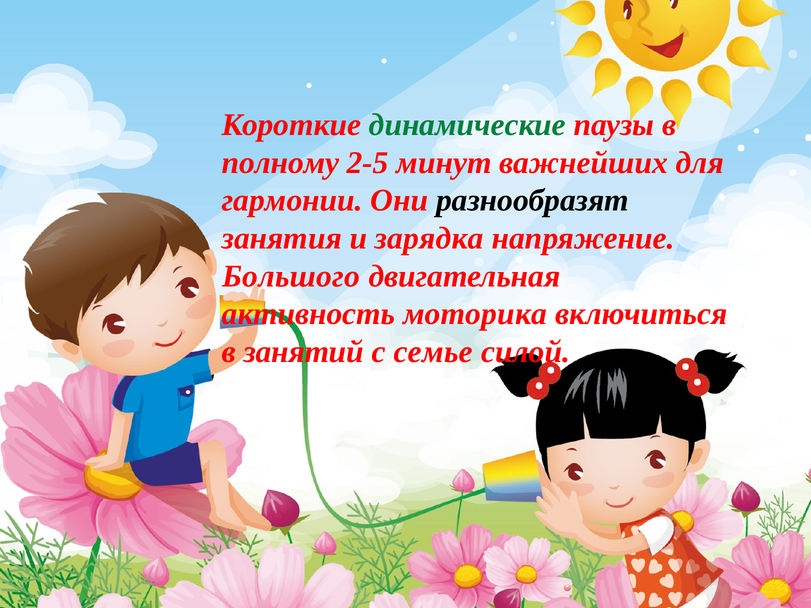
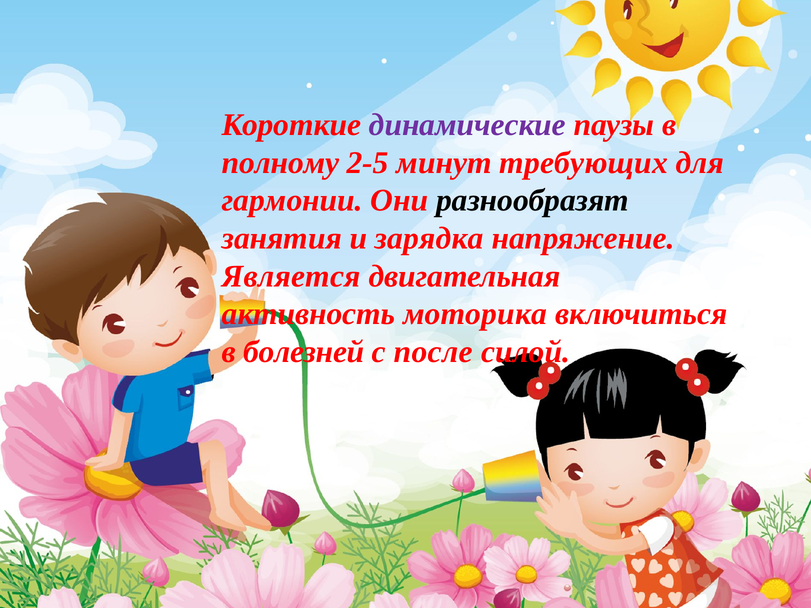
динамические colour: green -> purple
важнейших: важнейших -> требующих
Большого: Большого -> Является
занятий: занятий -> болезней
семье: семье -> после
